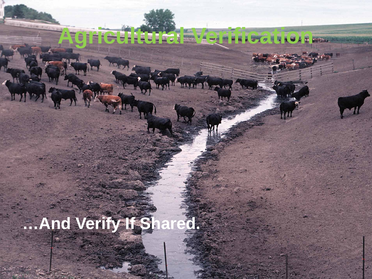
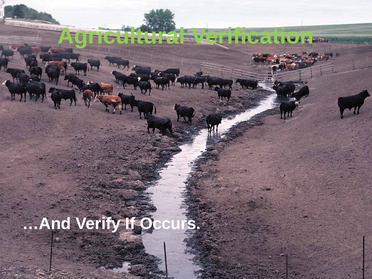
Shared: Shared -> Occurs
